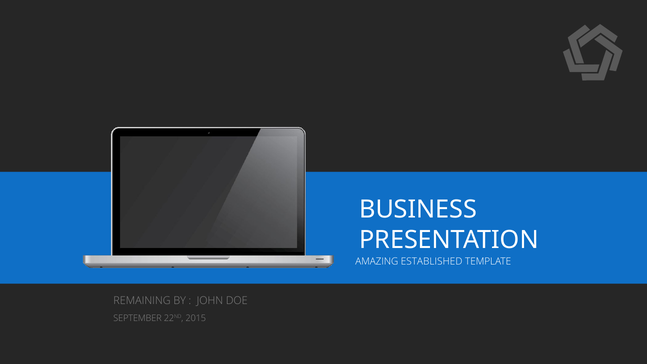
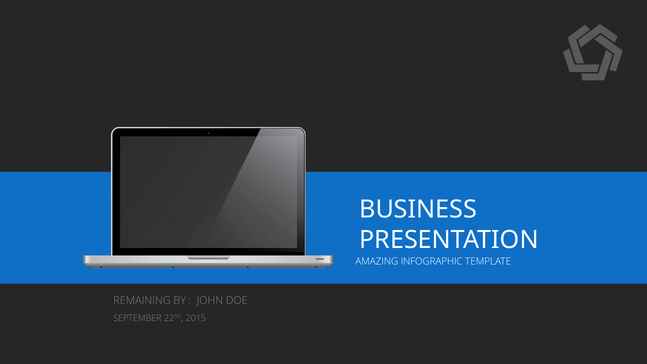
ESTABLISHED: ESTABLISHED -> INFOGRAPHIC
